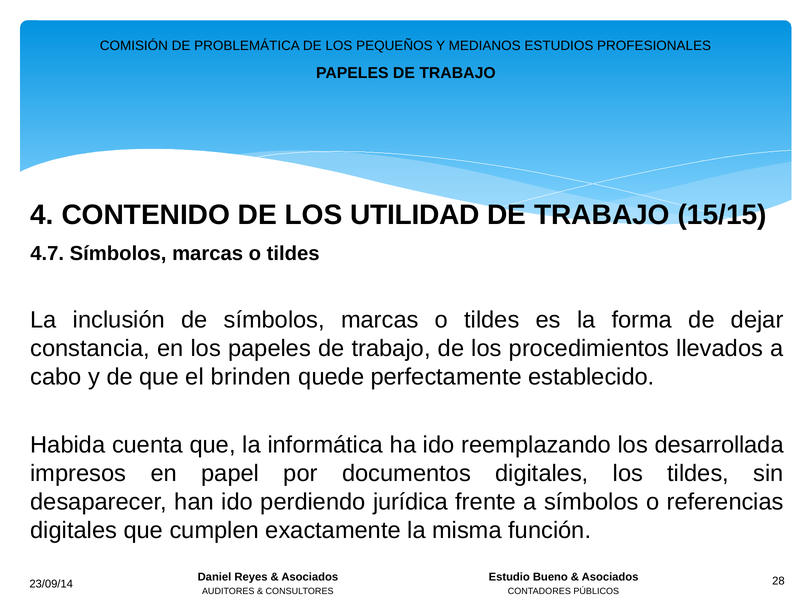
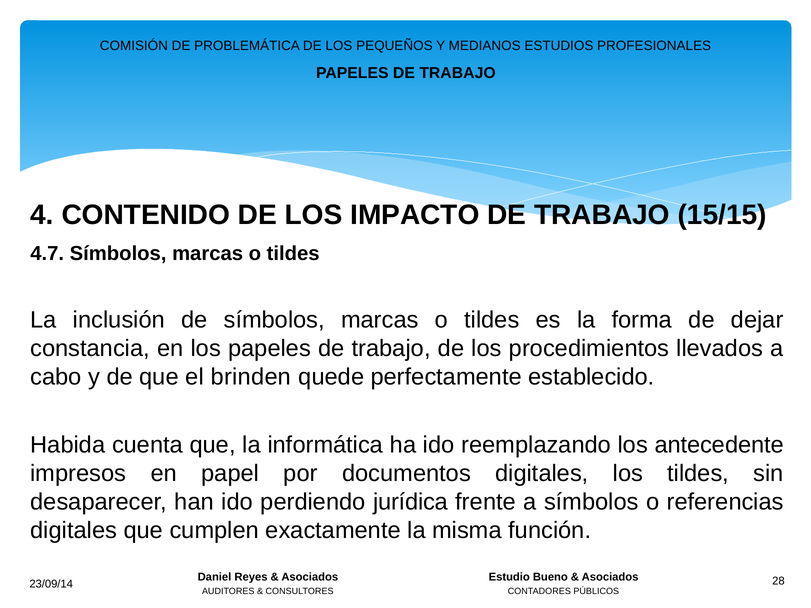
UTILIDAD: UTILIDAD -> IMPACTO
desarrollada: desarrollada -> antecedente
